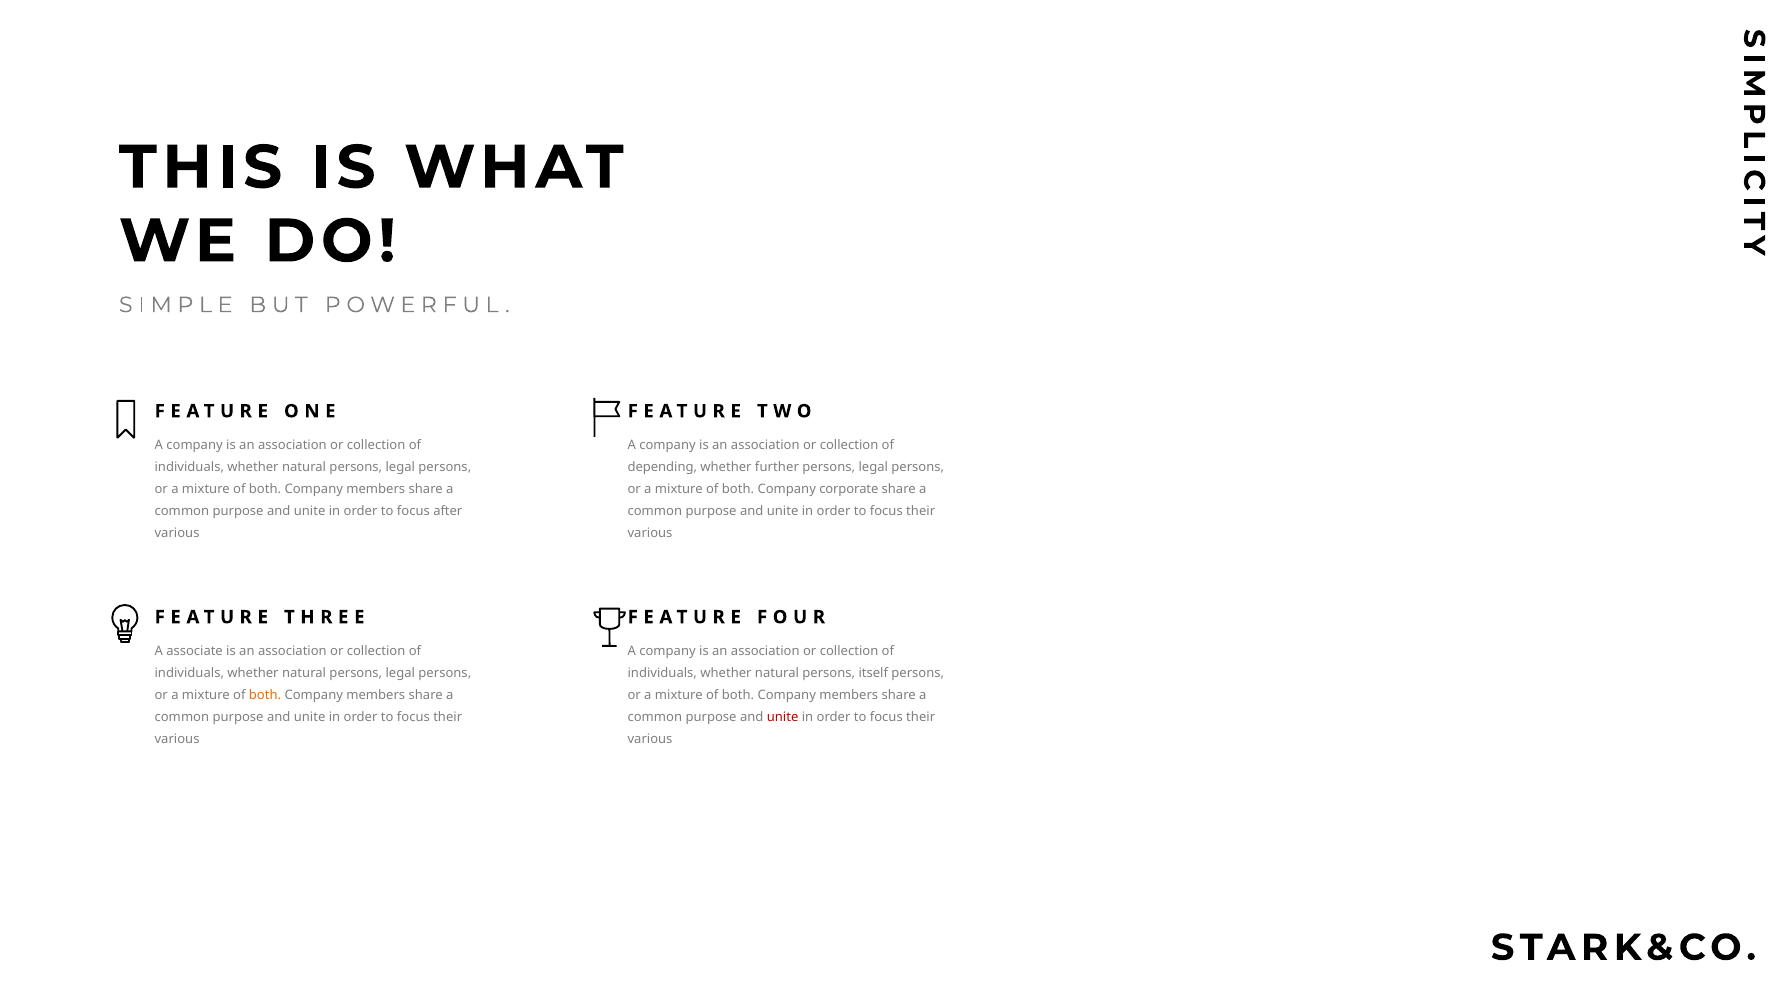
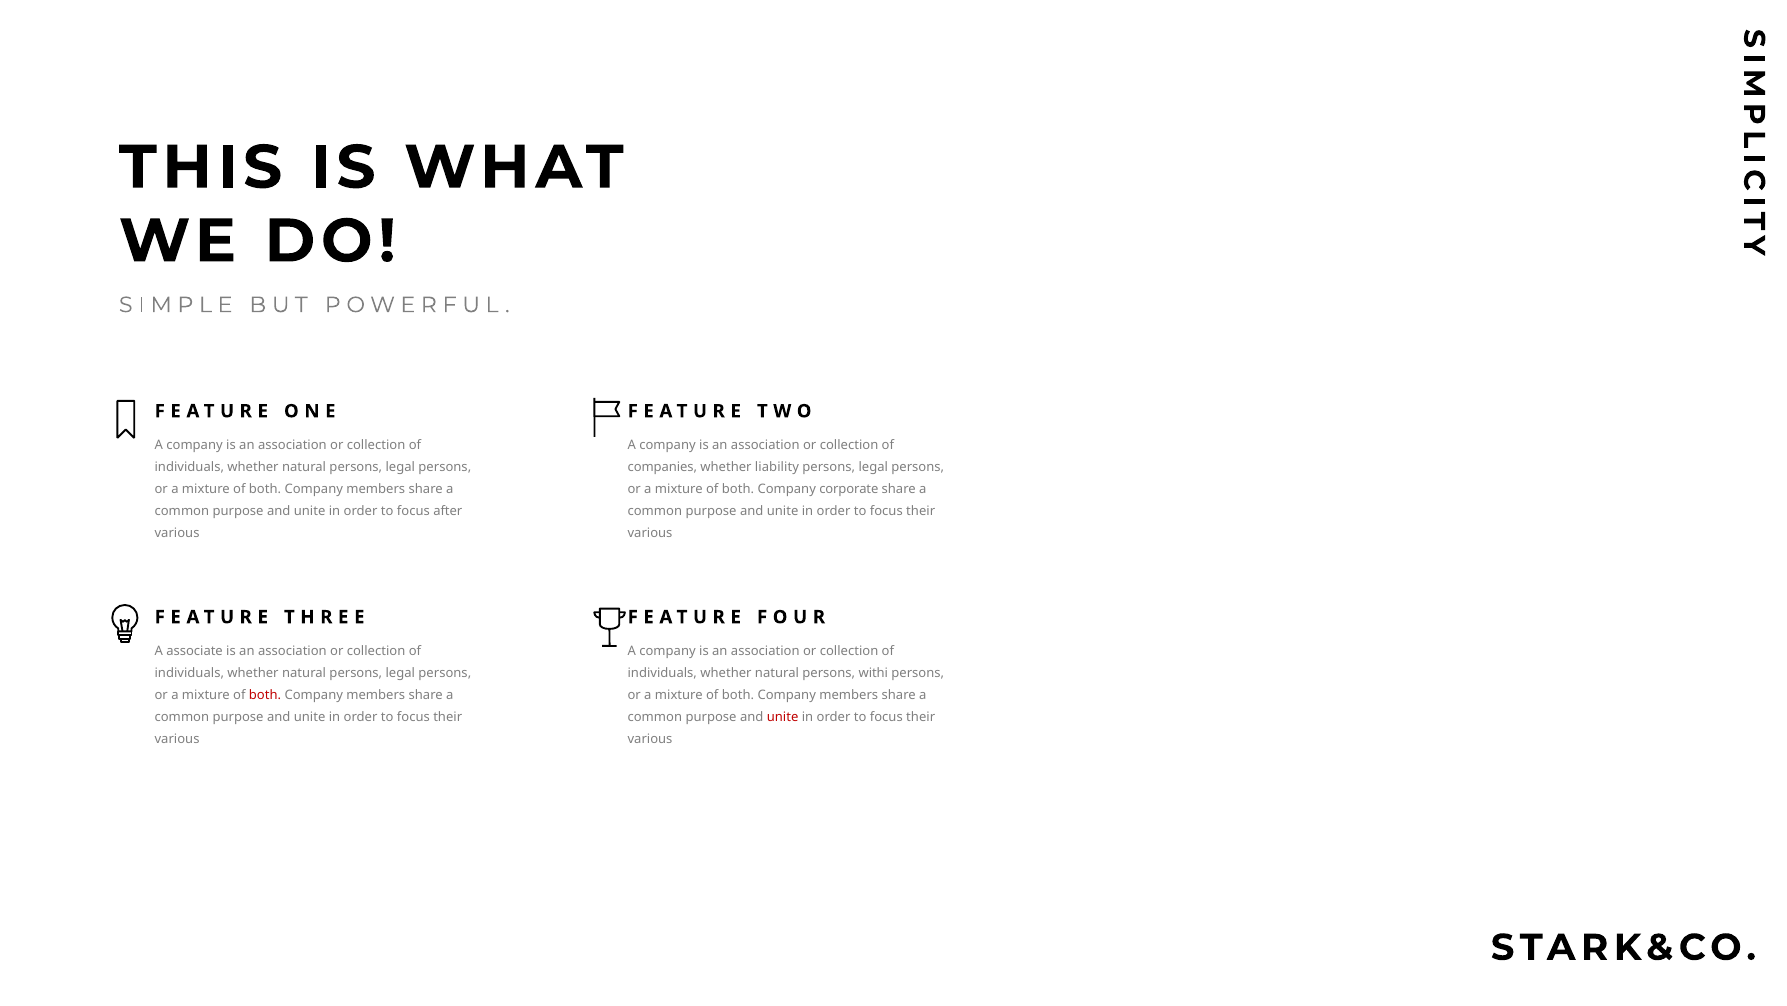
depending: depending -> companies
further: further -> liability
itself: itself -> withi
both at (265, 695) colour: orange -> red
